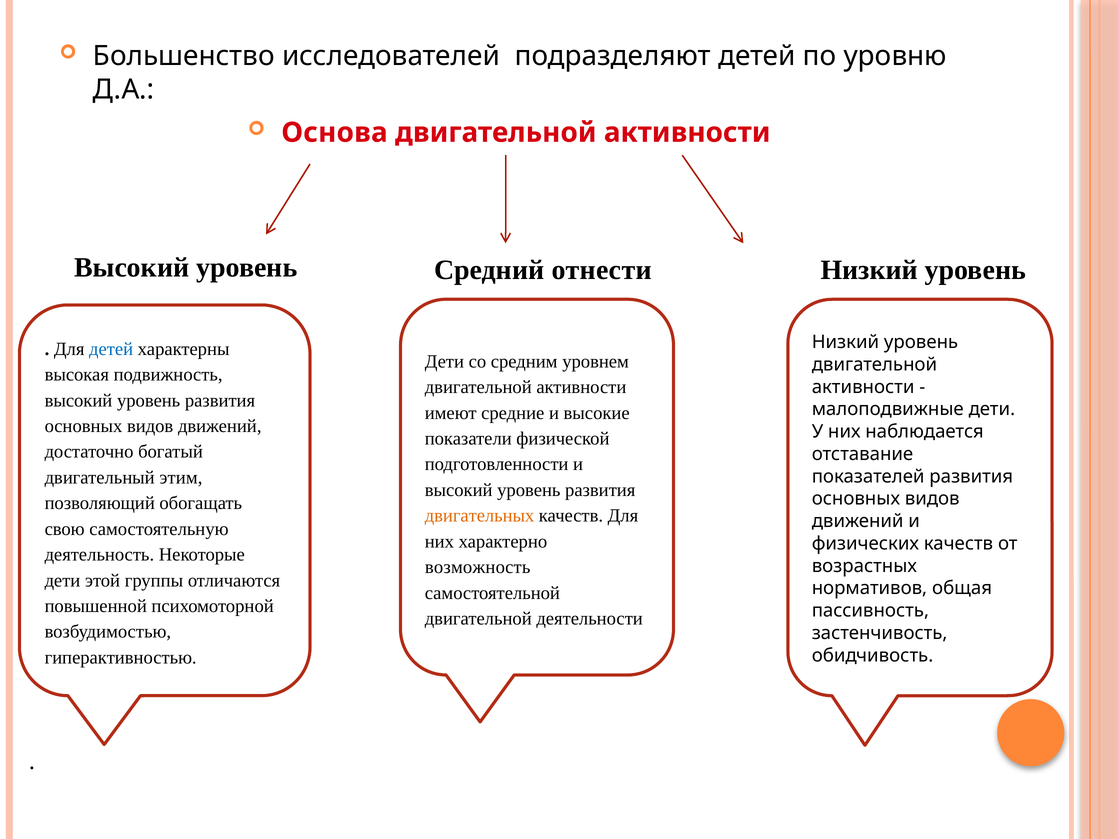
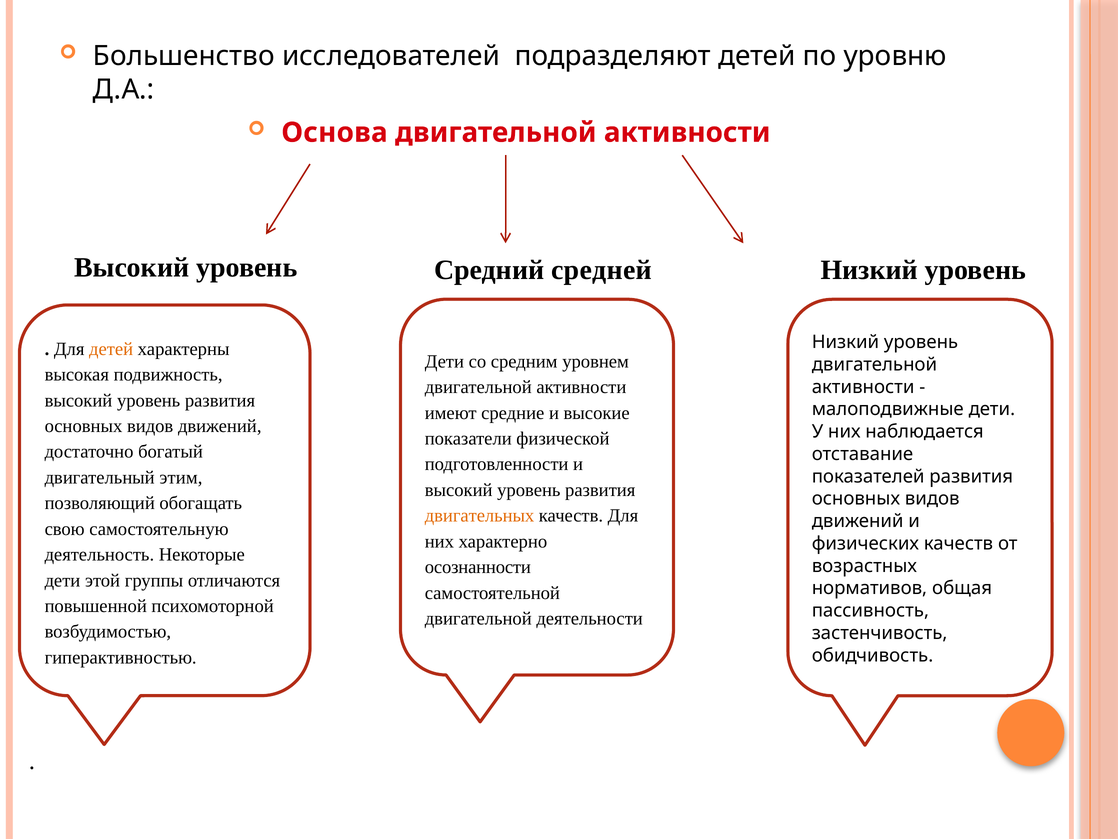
отнести: отнести -> средней
детей at (111, 349) colour: blue -> orange
возможность: возможность -> осознанности
